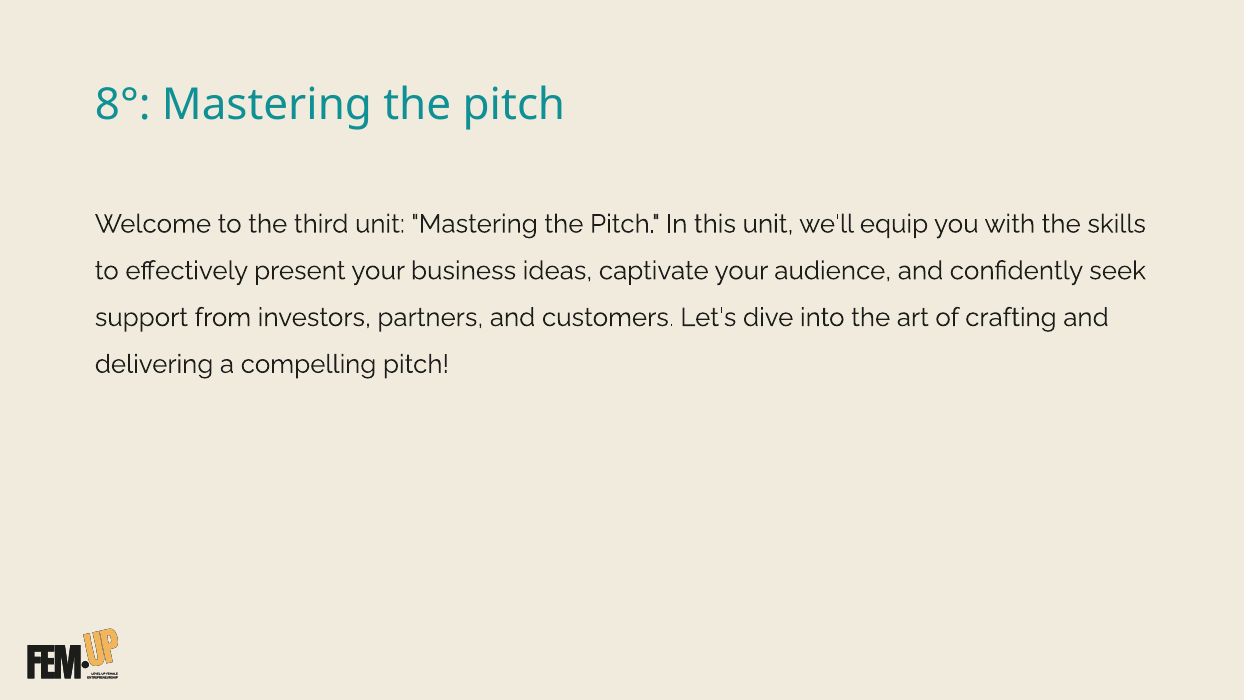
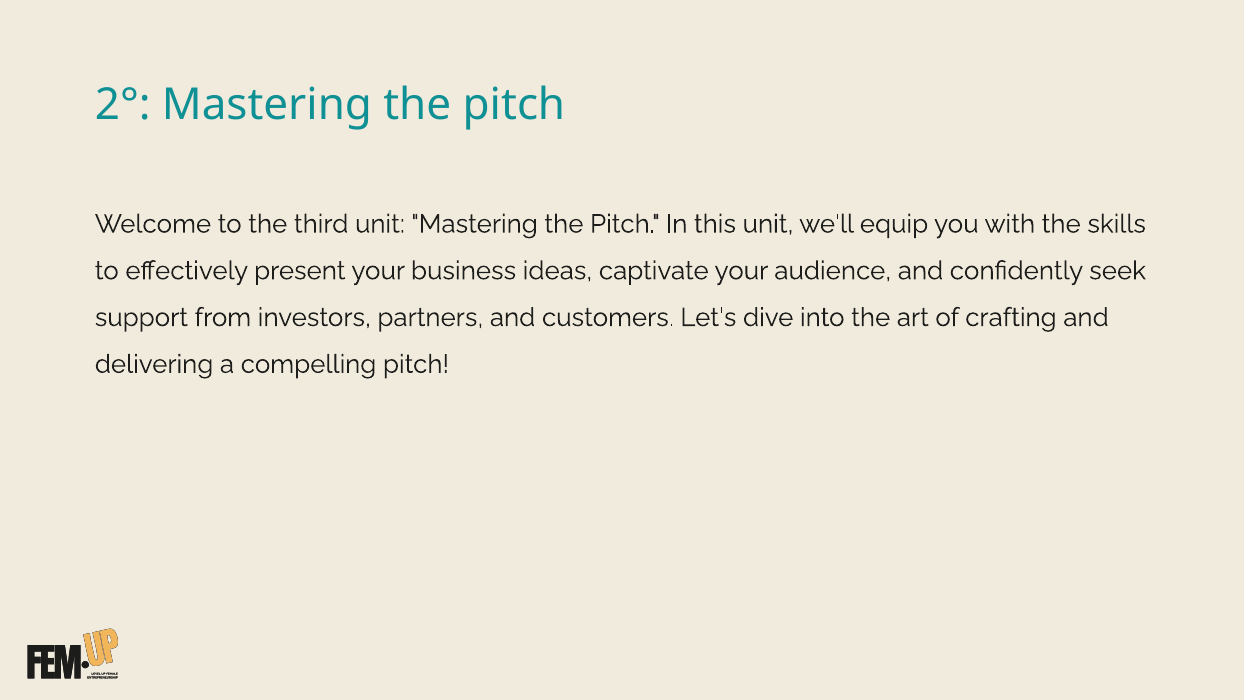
8°: 8° -> 2°
